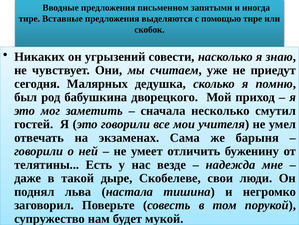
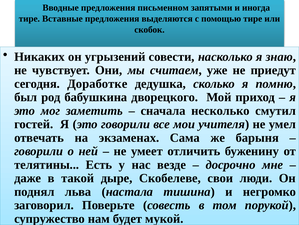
Малярных: Малярных -> Доработке
надежда: надежда -> досрочно
